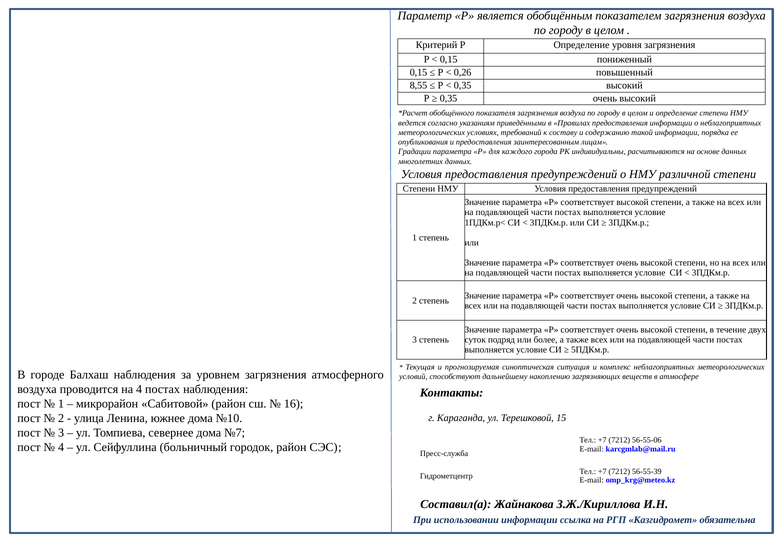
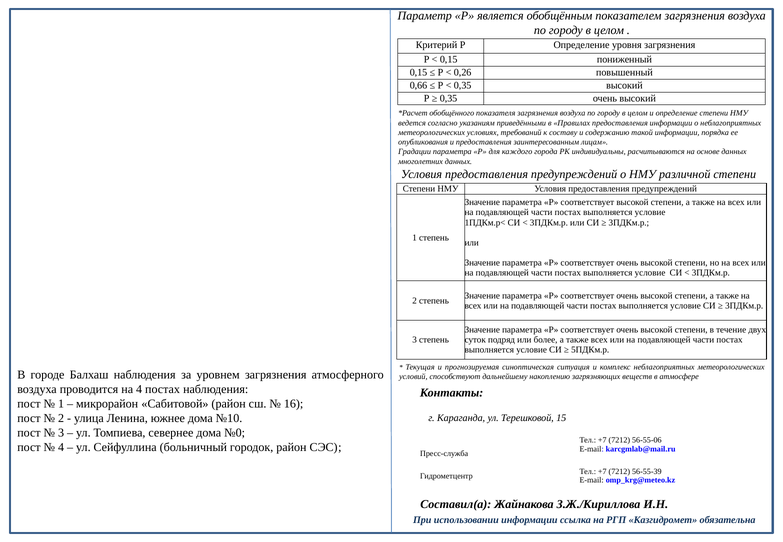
8,55: 8,55 -> 0,66
№7: №7 -> №0
